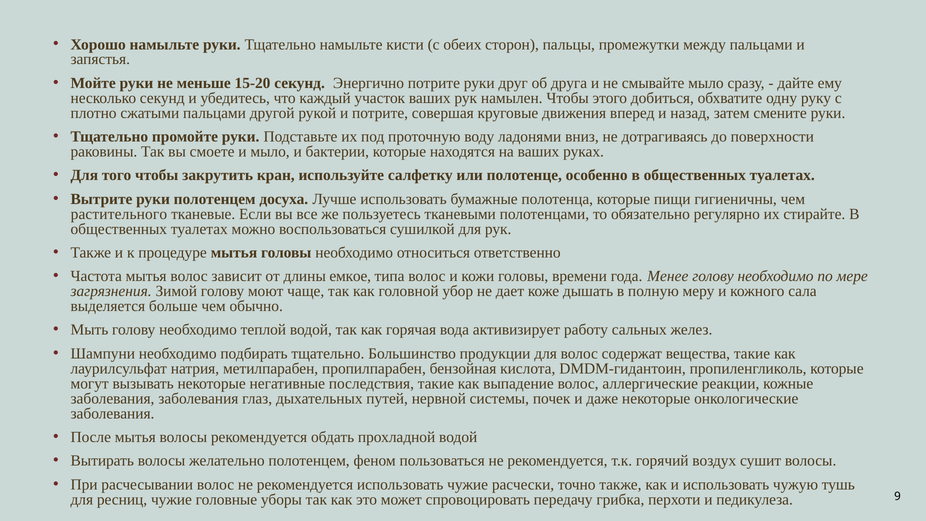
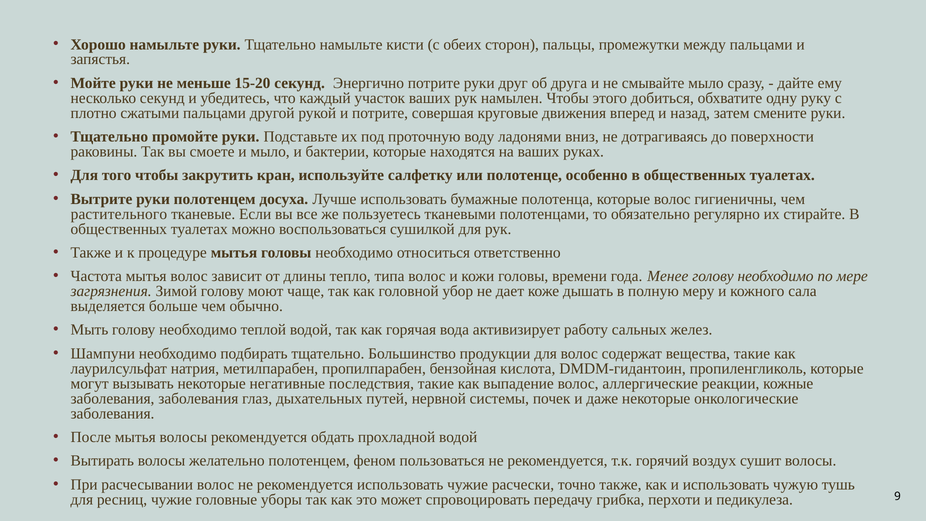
которые пищи: пищи -> волос
емкое: емкое -> тепло
